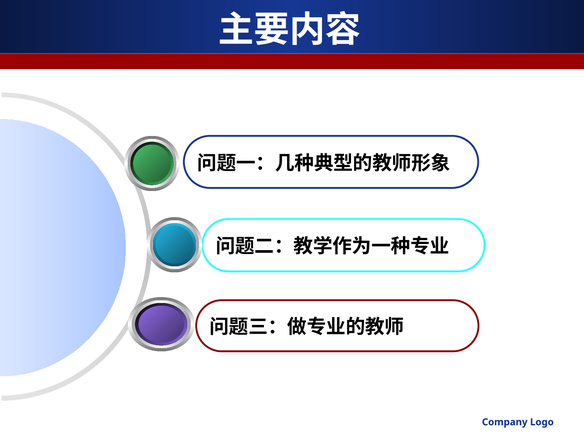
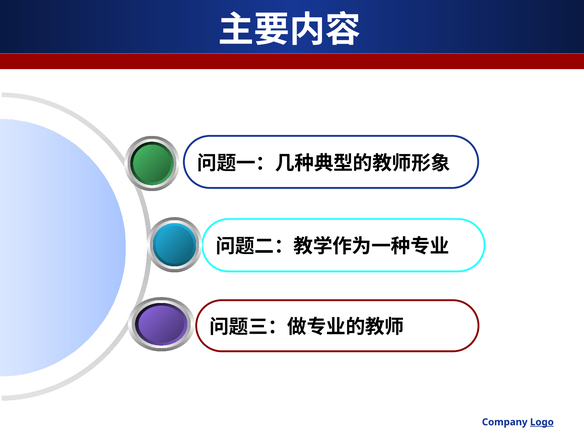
Logo underline: none -> present
